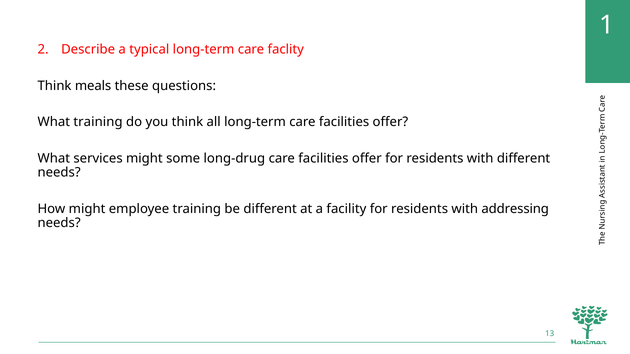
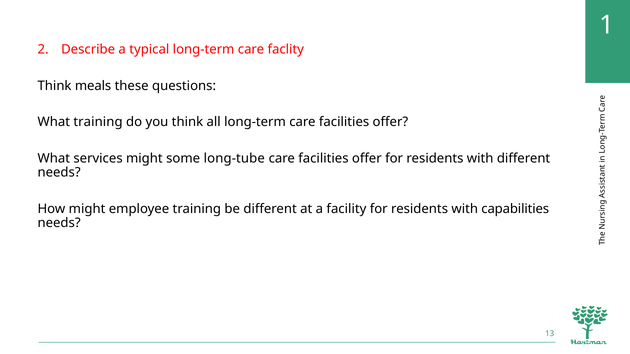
long-drug: long-drug -> long-tube
addressing: addressing -> capabilities
